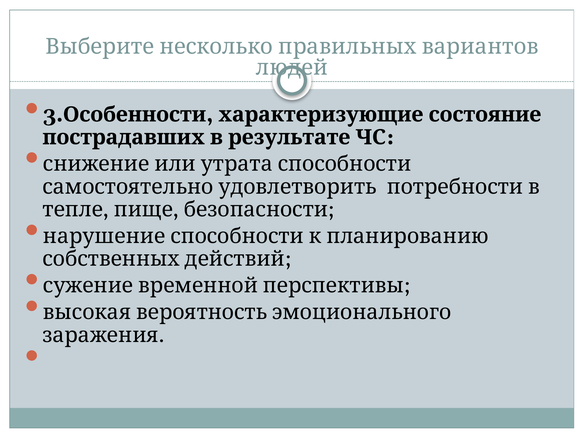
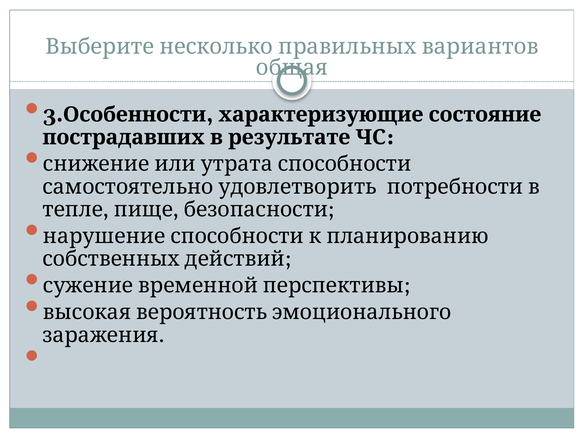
людей: людей -> общая
